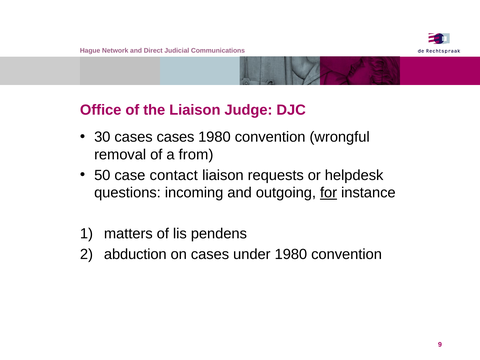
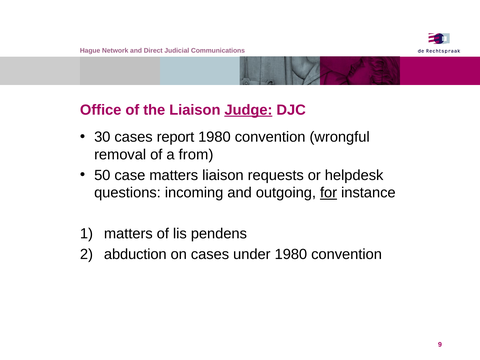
Judge underline: none -> present
cases cases: cases -> report
case contact: contact -> matters
